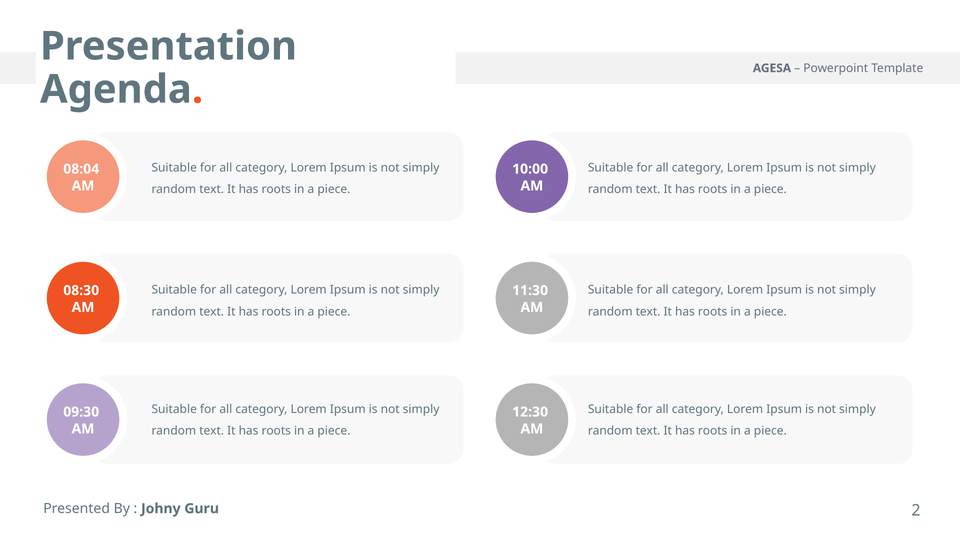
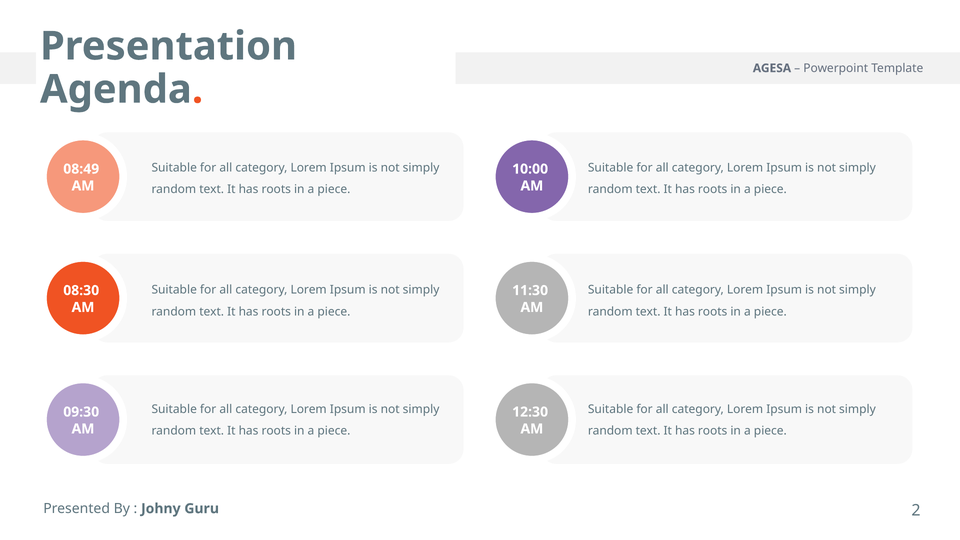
08:04: 08:04 -> 08:49
